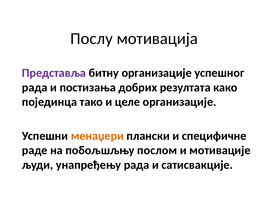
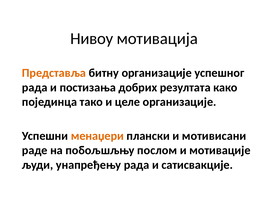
Послу: Послу -> Нивоу
Представља colour: purple -> orange
специфичне: специфичне -> мотивисани
